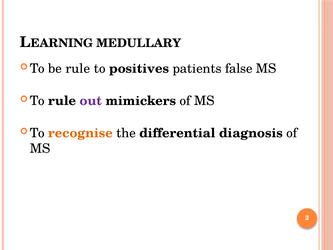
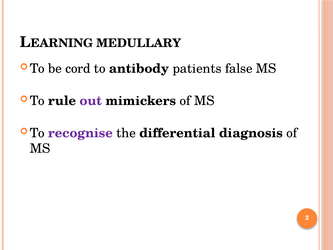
be rule: rule -> cord
positives: positives -> antibody
recognise colour: orange -> purple
